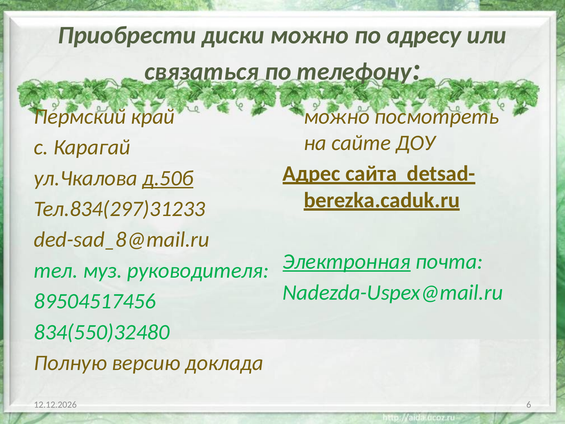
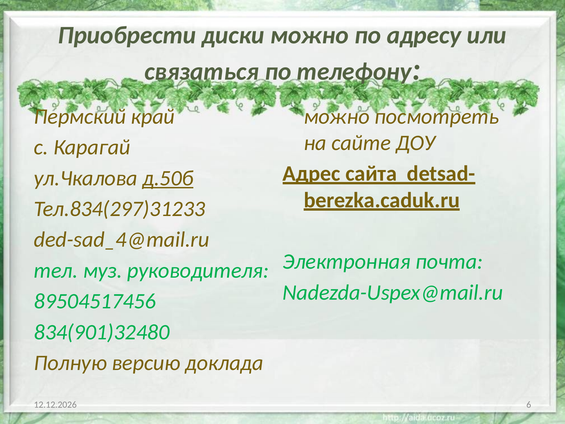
ded-sad_8@mail.ru: ded-sad_8@mail.ru -> ded-sad_4@mail.ru
Электронная underline: present -> none
834(550)32480: 834(550)32480 -> 834(901)32480
